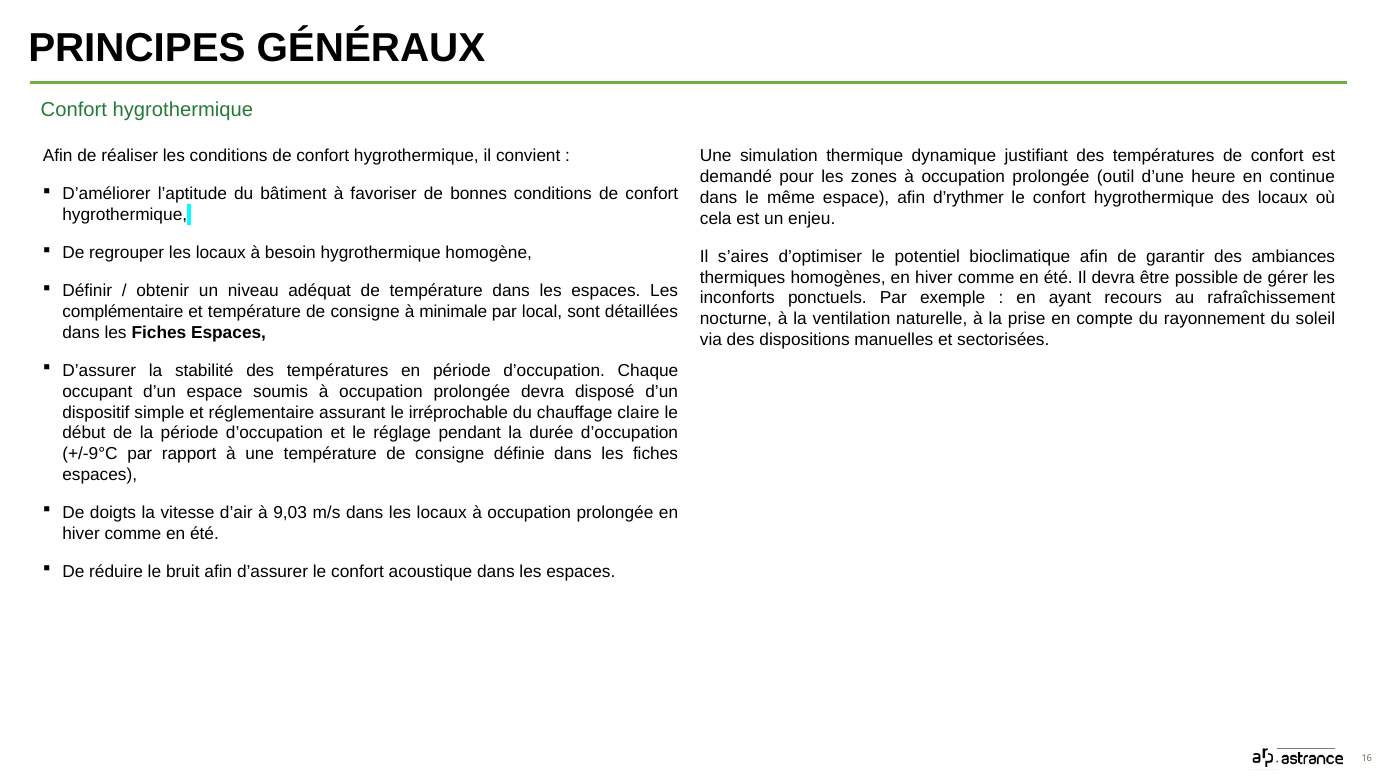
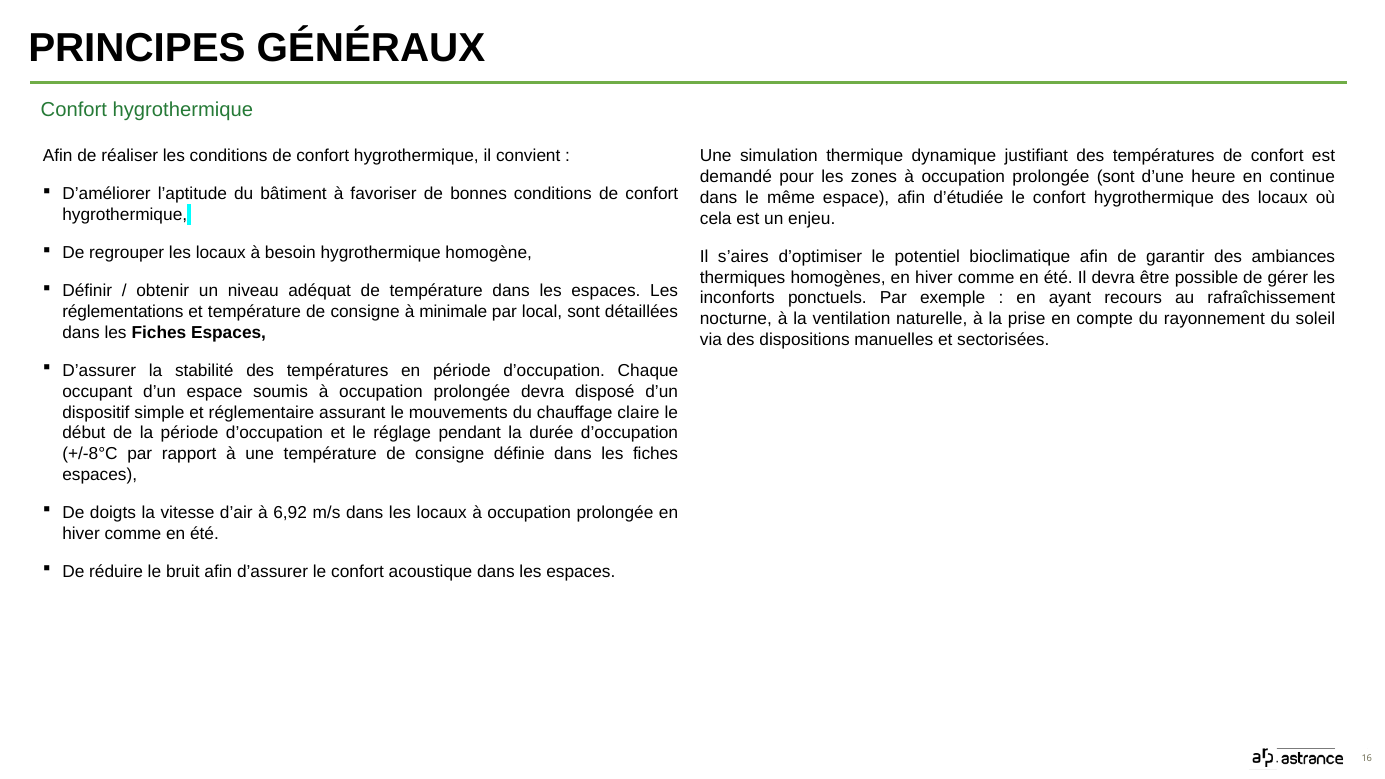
prolongée outil: outil -> sont
d’rythmer: d’rythmer -> d’étudiée
complémentaire: complémentaire -> réglementations
irréprochable: irréprochable -> mouvements
+/-9°C: +/-9°C -> +/-8°C
9,03: 9,03 -> 6,92
